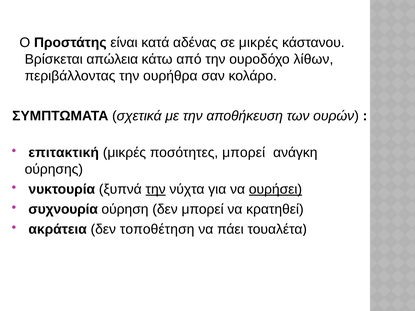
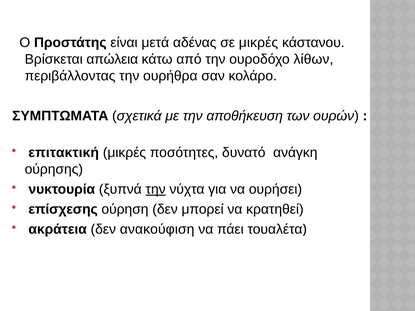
κατά: κατά -> μετά
ποσότητες μπορεί: μπορεί -> δυνατό
ουρήσει underline: present -> none
συχνουρία: συχνουρία -> επίσχεσης
τοποθέτηση: τοποθέτηση -> ανακούφιση
